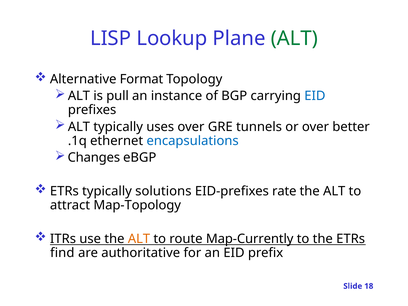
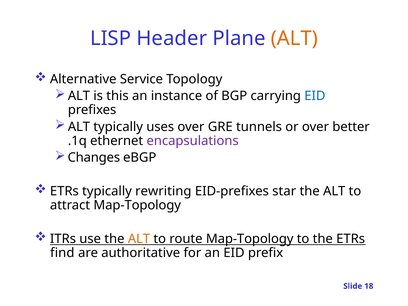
Lookup: Lookup -> Header
ALT at (294, 39) colour: green -> orange
Format: Format -> Service
pull: pull -> this
encapsulations colour: blue -> purple
solutions: solutions -> rewriting
rate: rate -> star
route Map-Currently: Map-Currently -> Map-Topology
